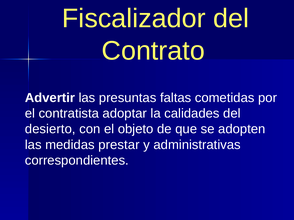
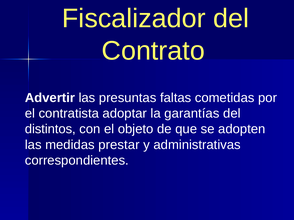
calidades: calidades -> garantías
desierto: desierto -> distintos
